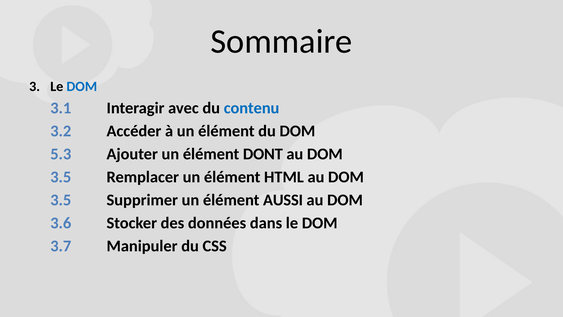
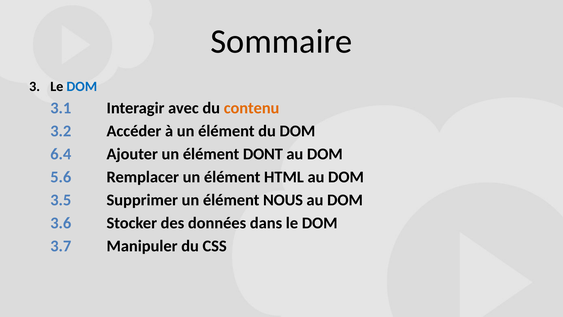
contenu colour: blue -> orange
5.3: 5.3 -> 6.4
3.5 at (61, 177): 3.5 -> 5.6
AUSSI: AUSSI -> NOUS
